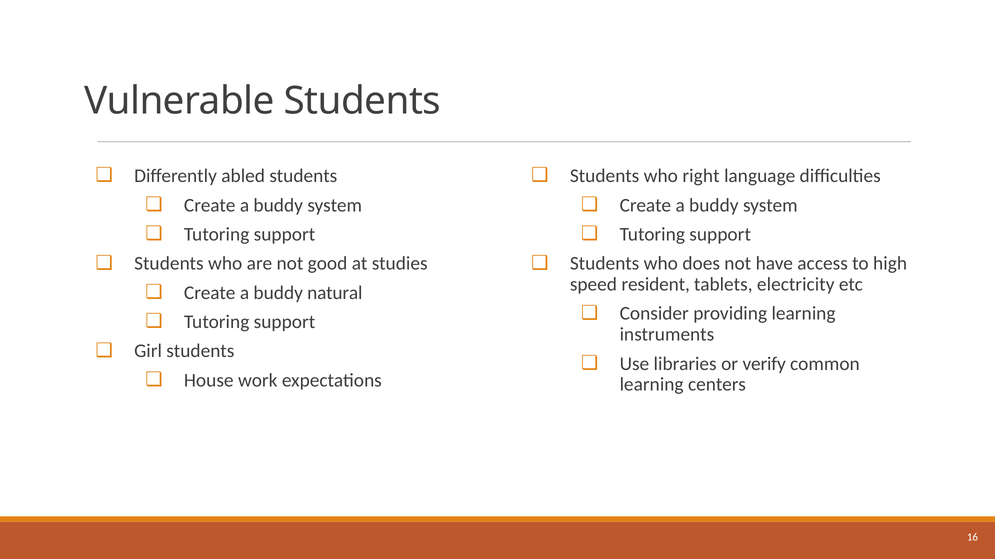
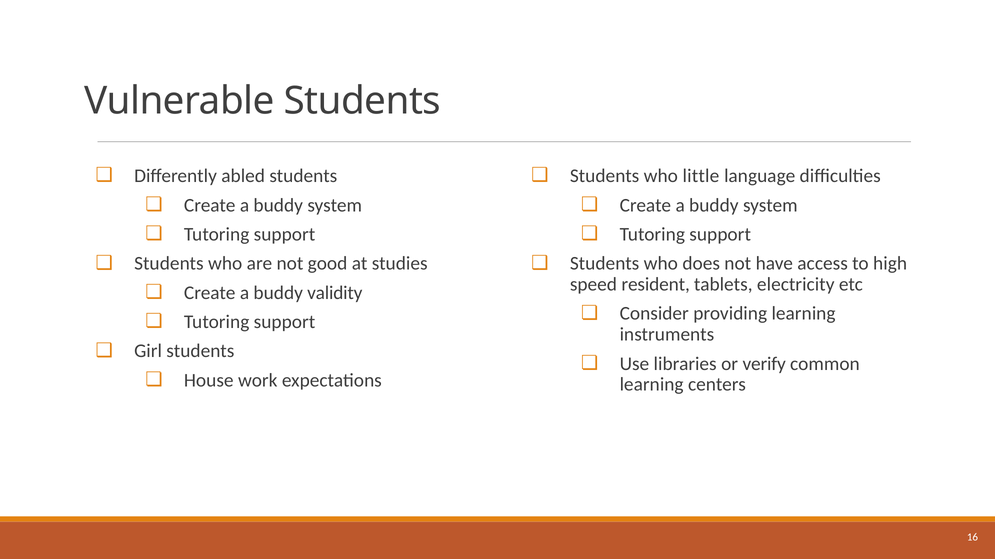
right: right -> little
natural: natural -> validity
